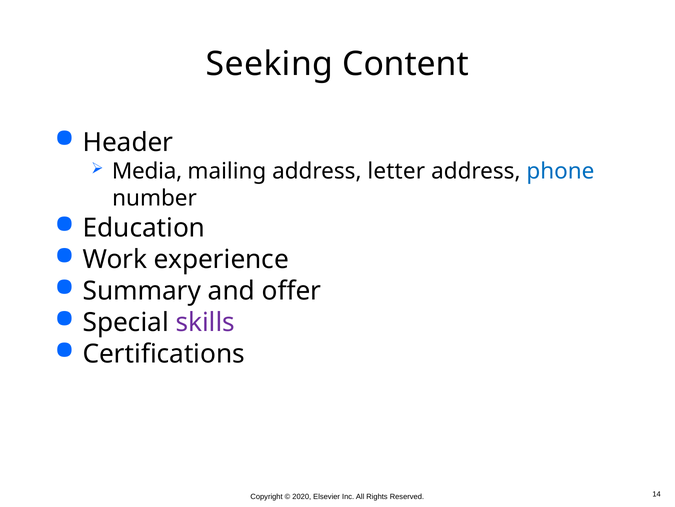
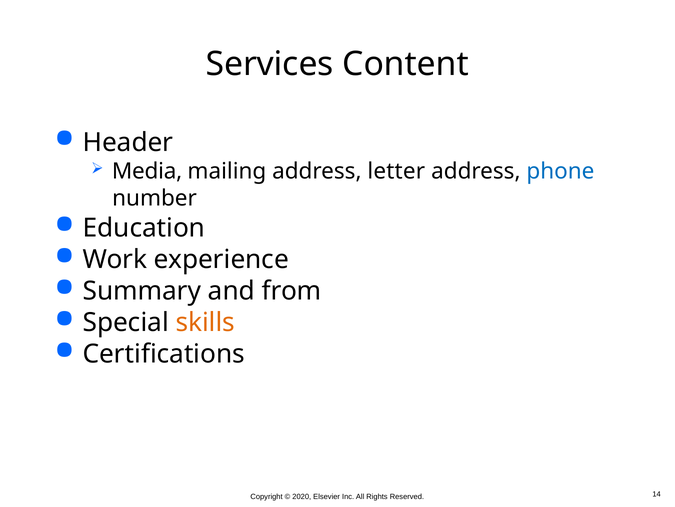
Seeking: Seeking -> Services
offer: offer -> from
skills colour: purple -> orange
